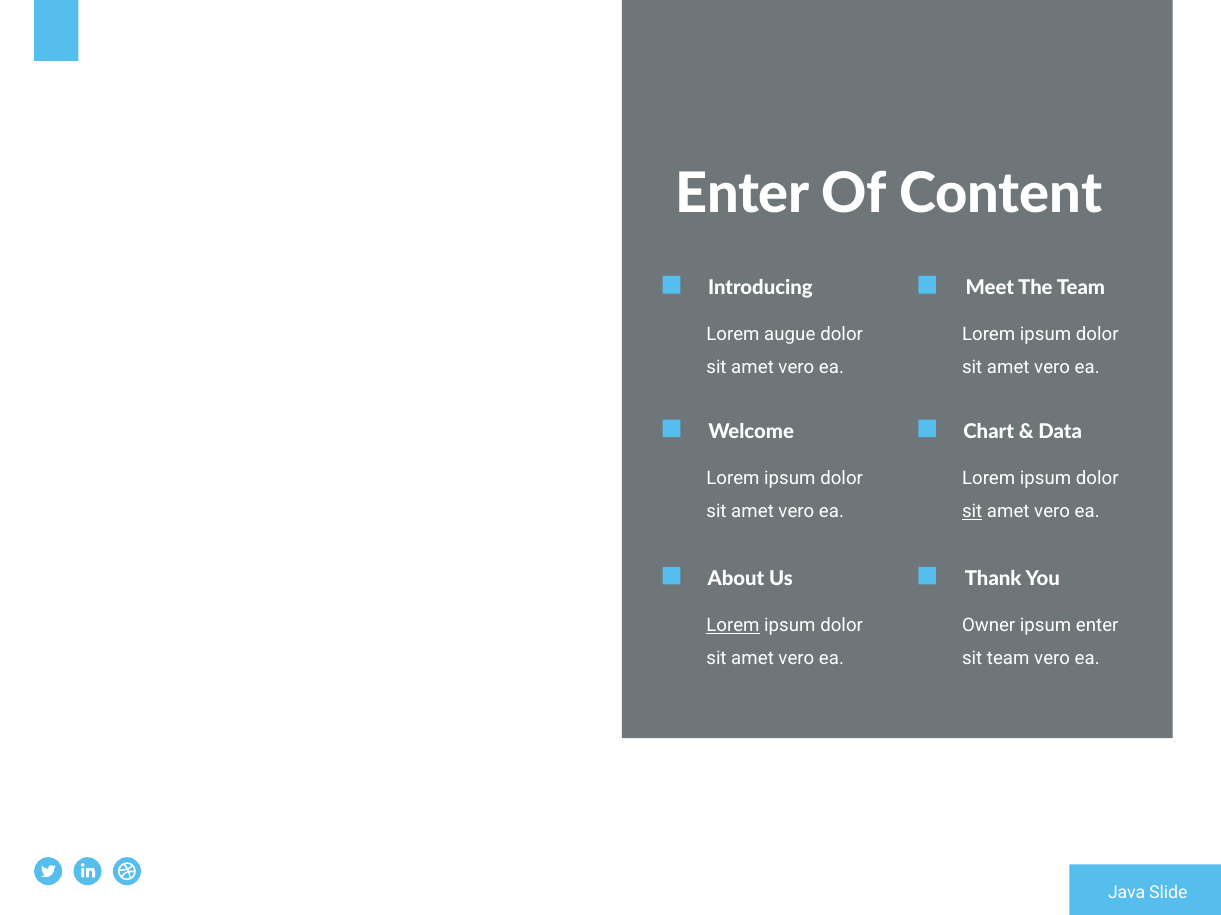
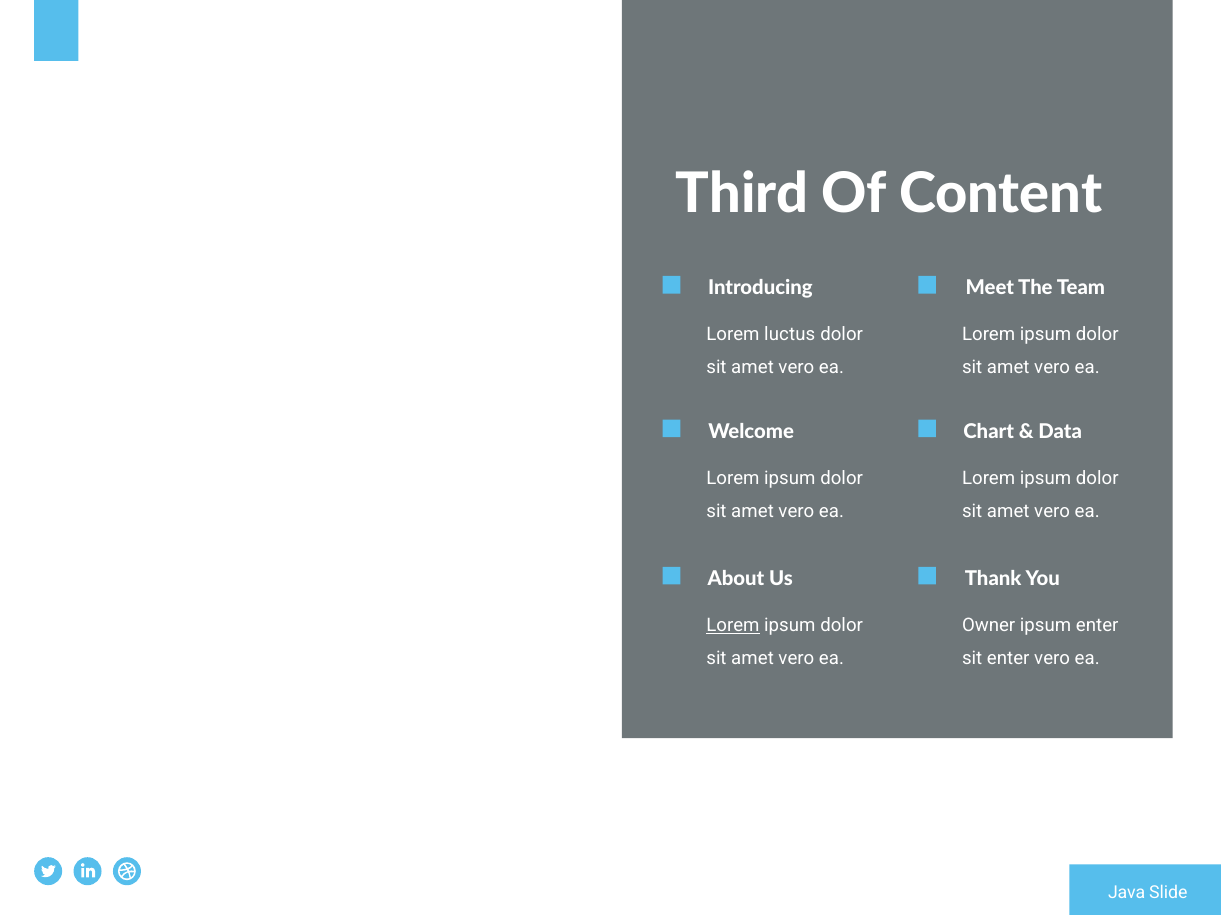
Enter at (742, 194): Enter -> Third
augue: augue -> luctus
sit at (972, 512) underline: present -> none
sit team: team -> enter
